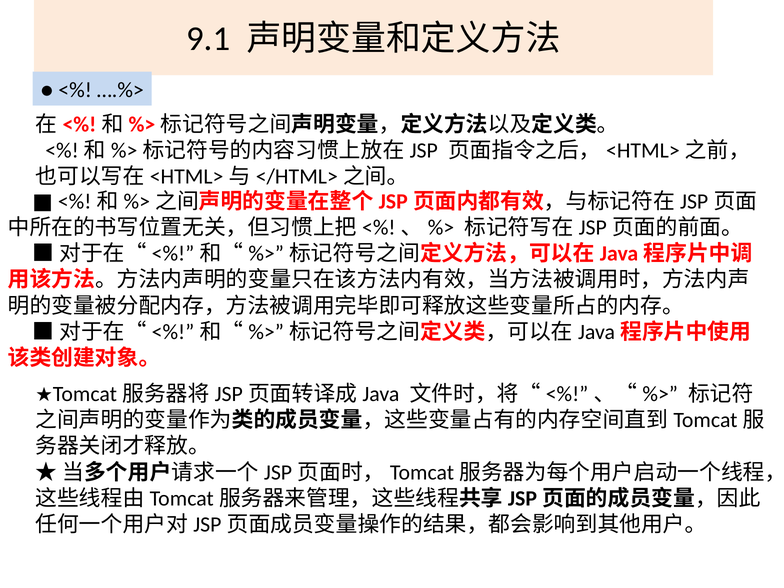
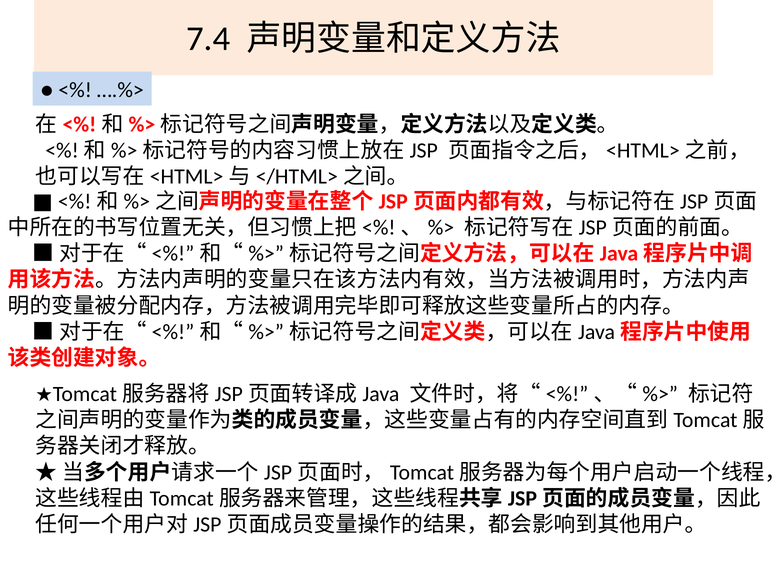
9.1: 9.1 -> 7.4
